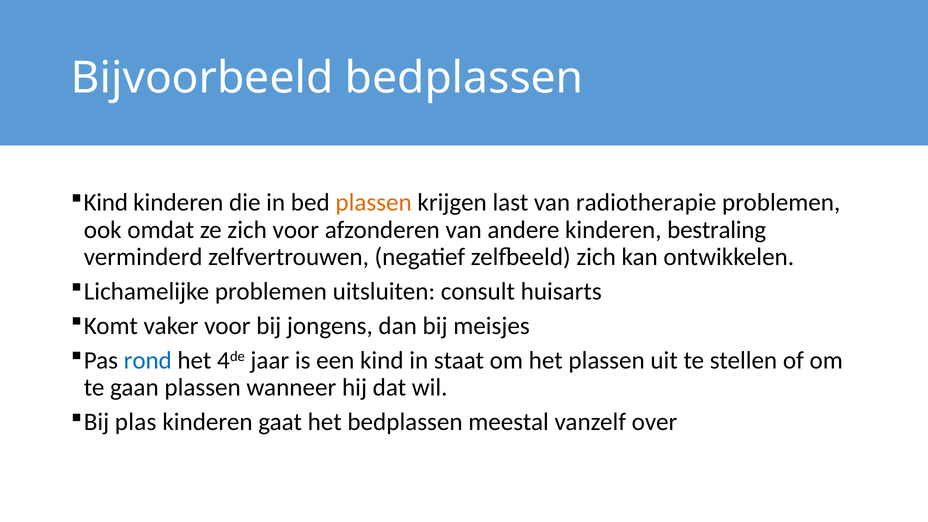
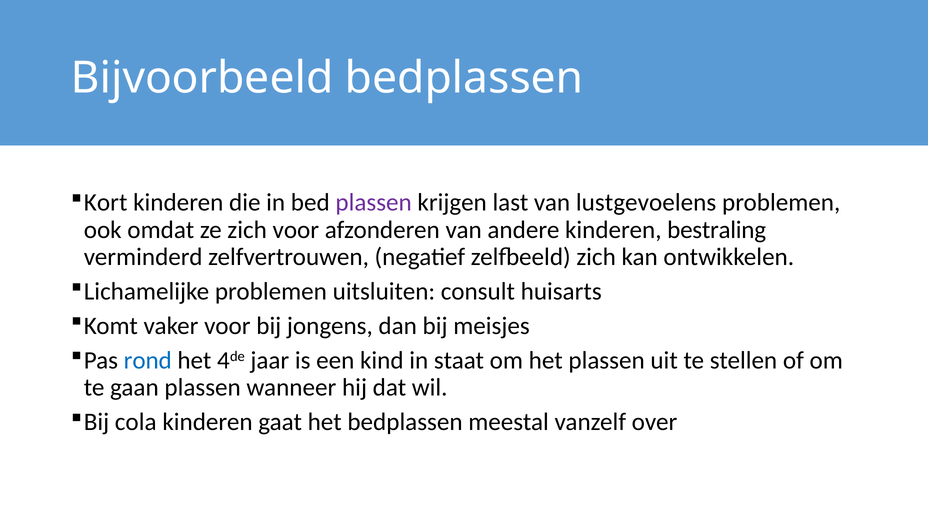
Kind at (106, 203): Kind -> Kort
plassen at (374, 203) colour: orange -> purple
radiotherapie: radiotherapie -> lustgevoelens
plas: plas -> cola
